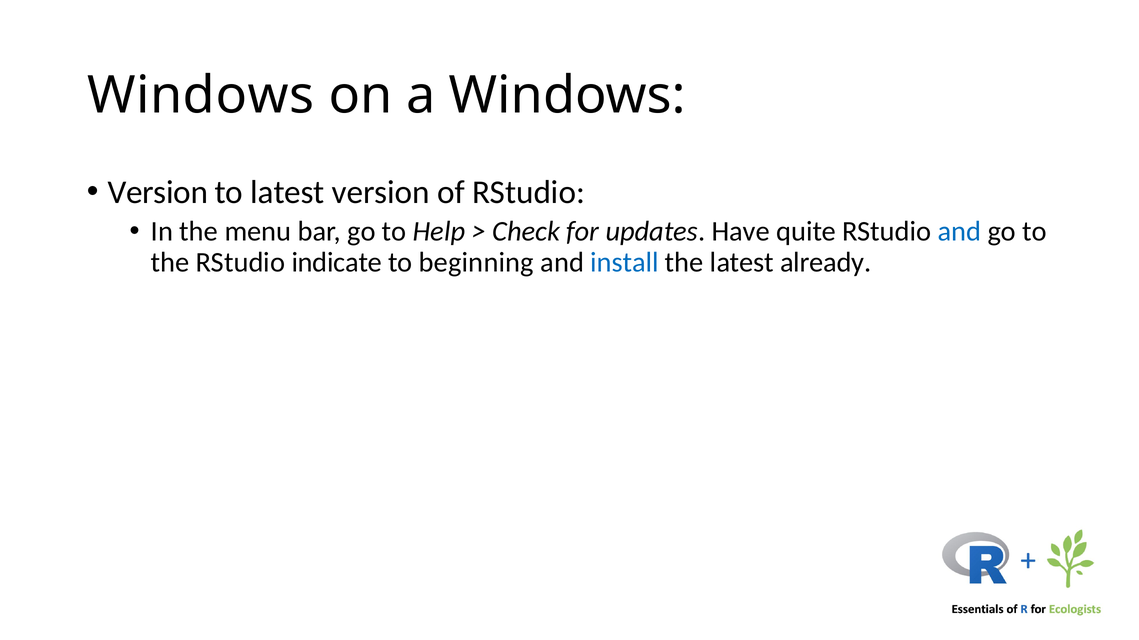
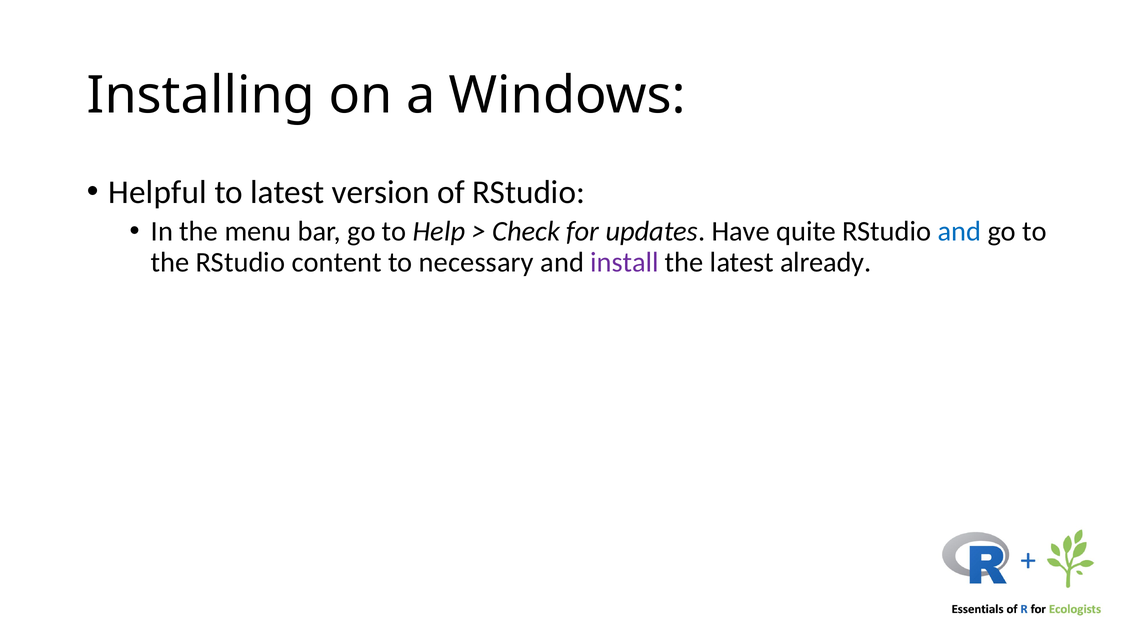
Windows at (201, 96): Windows -> Installing
Version at (158, 193): Version -> Helpful
indicate: indicate -> content
beginning: beginning -> necessary
install colour: blue -> purple
